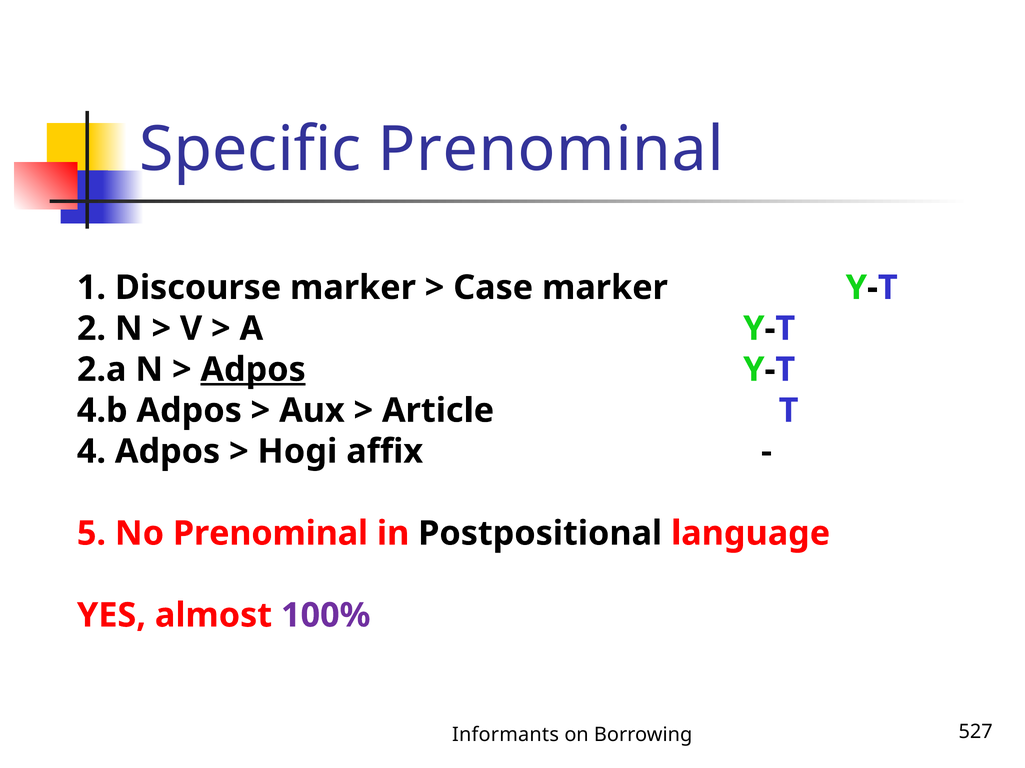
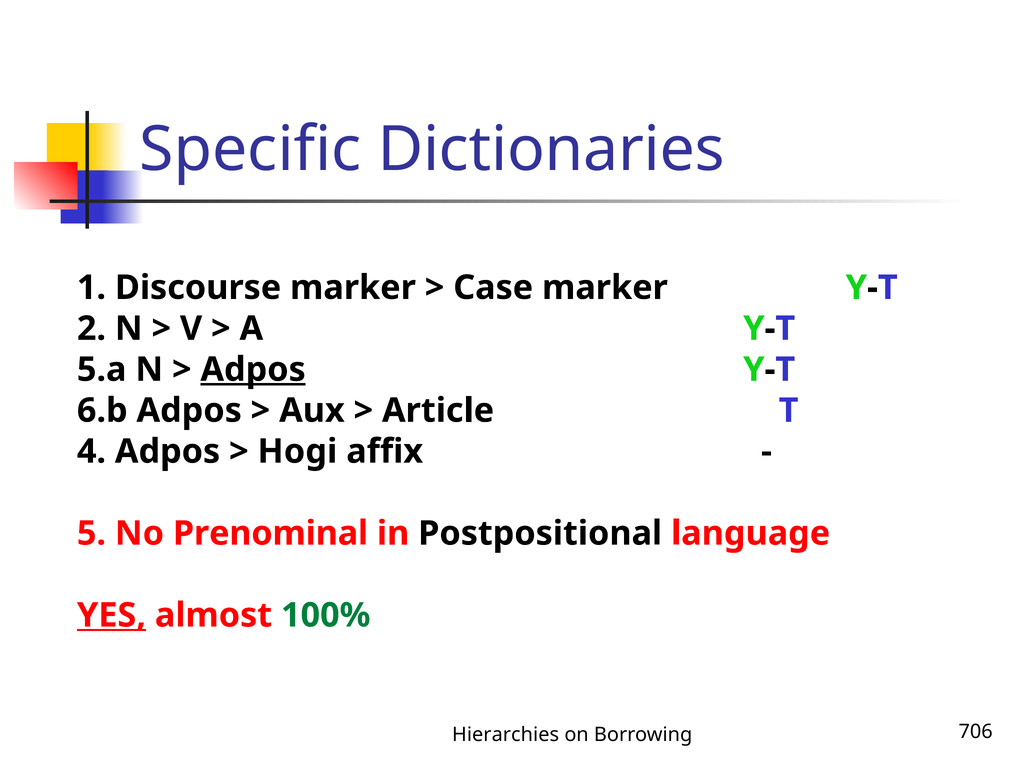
Specific Prenominal: Prenominal -> Dictionaries
2.a: 2.a -> 5.a
4.b: 4.b -> 6.b
YES underline: none -> present
100% colour: purple -> green
Informants: Informants -> Hierarchies
527: 527 -> 706
